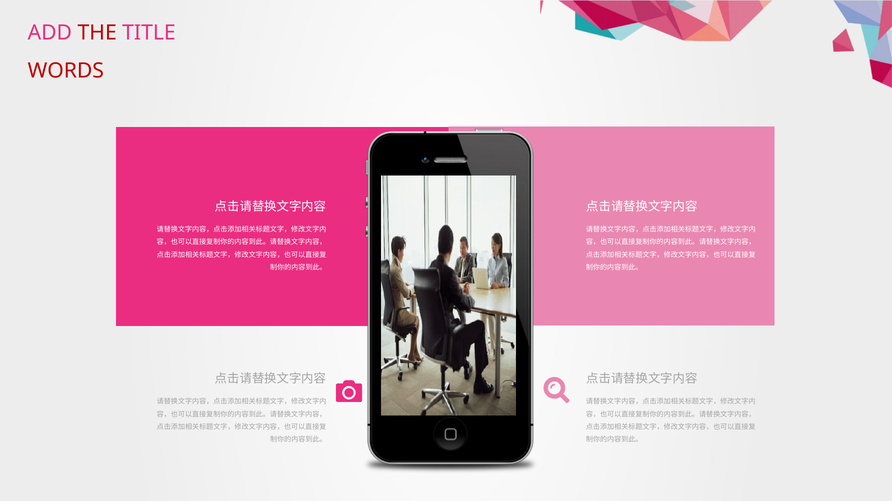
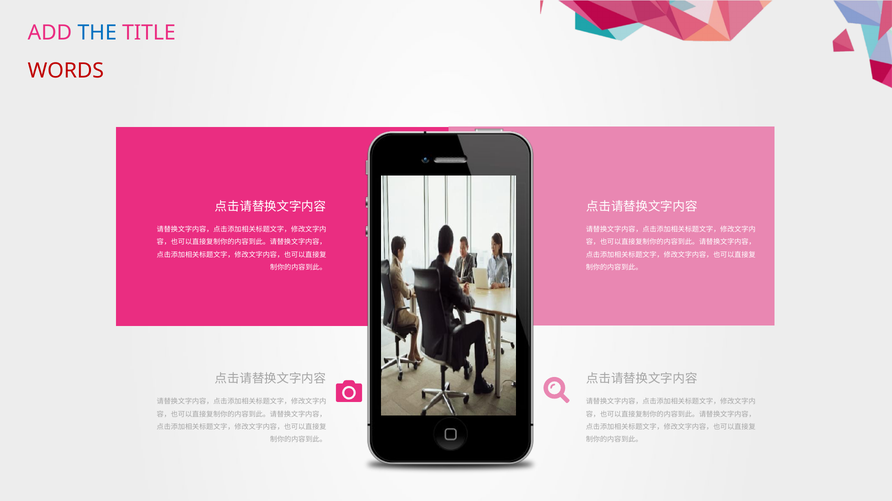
THE colour: red -> blue
